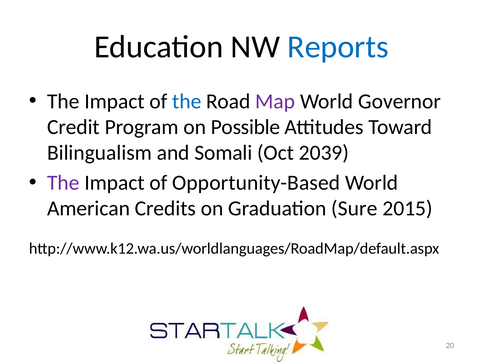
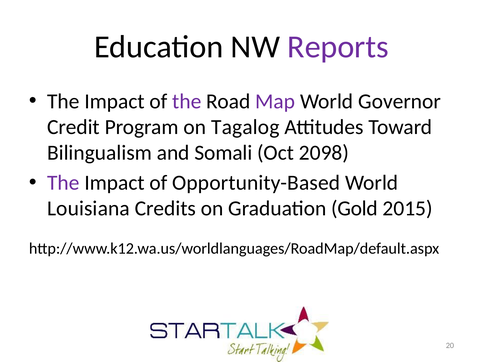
Reports colour: blue -> purple
the at (187, 101) colour: blue -> purple
Possible: Possible -> Tagalog
2039: 2039 -> 2098
American: American -> Louisiana
Sure: Sure -> Gold
